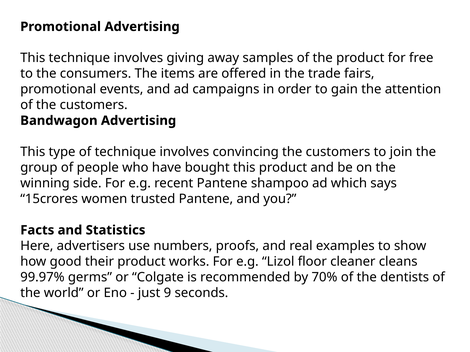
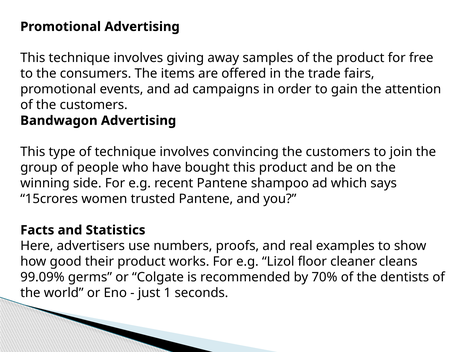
99.97%: 99.97% -> 99.09%
9: 9 -> 1
